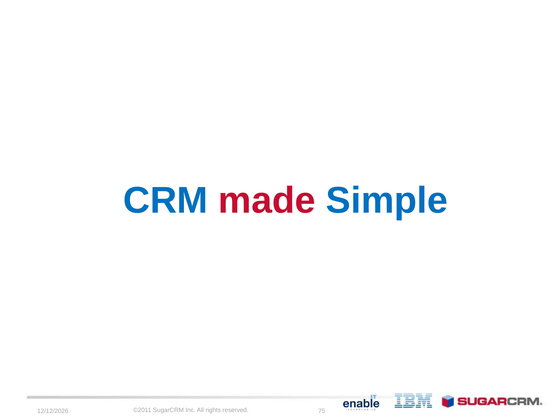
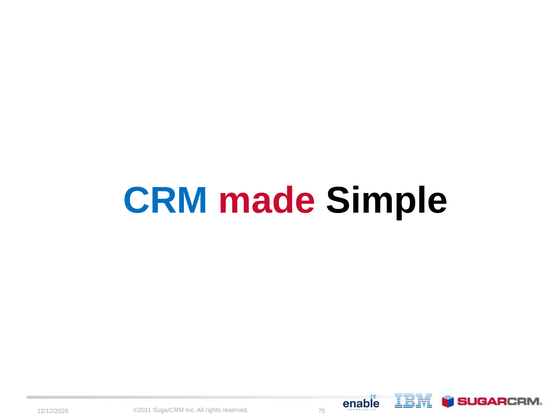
Simple colour: blue -> black
